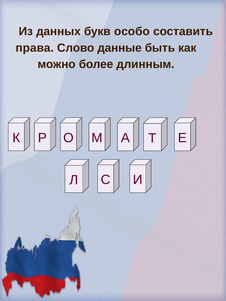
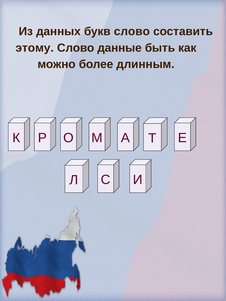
букв особо: особо -> слово
права: права -> этому
